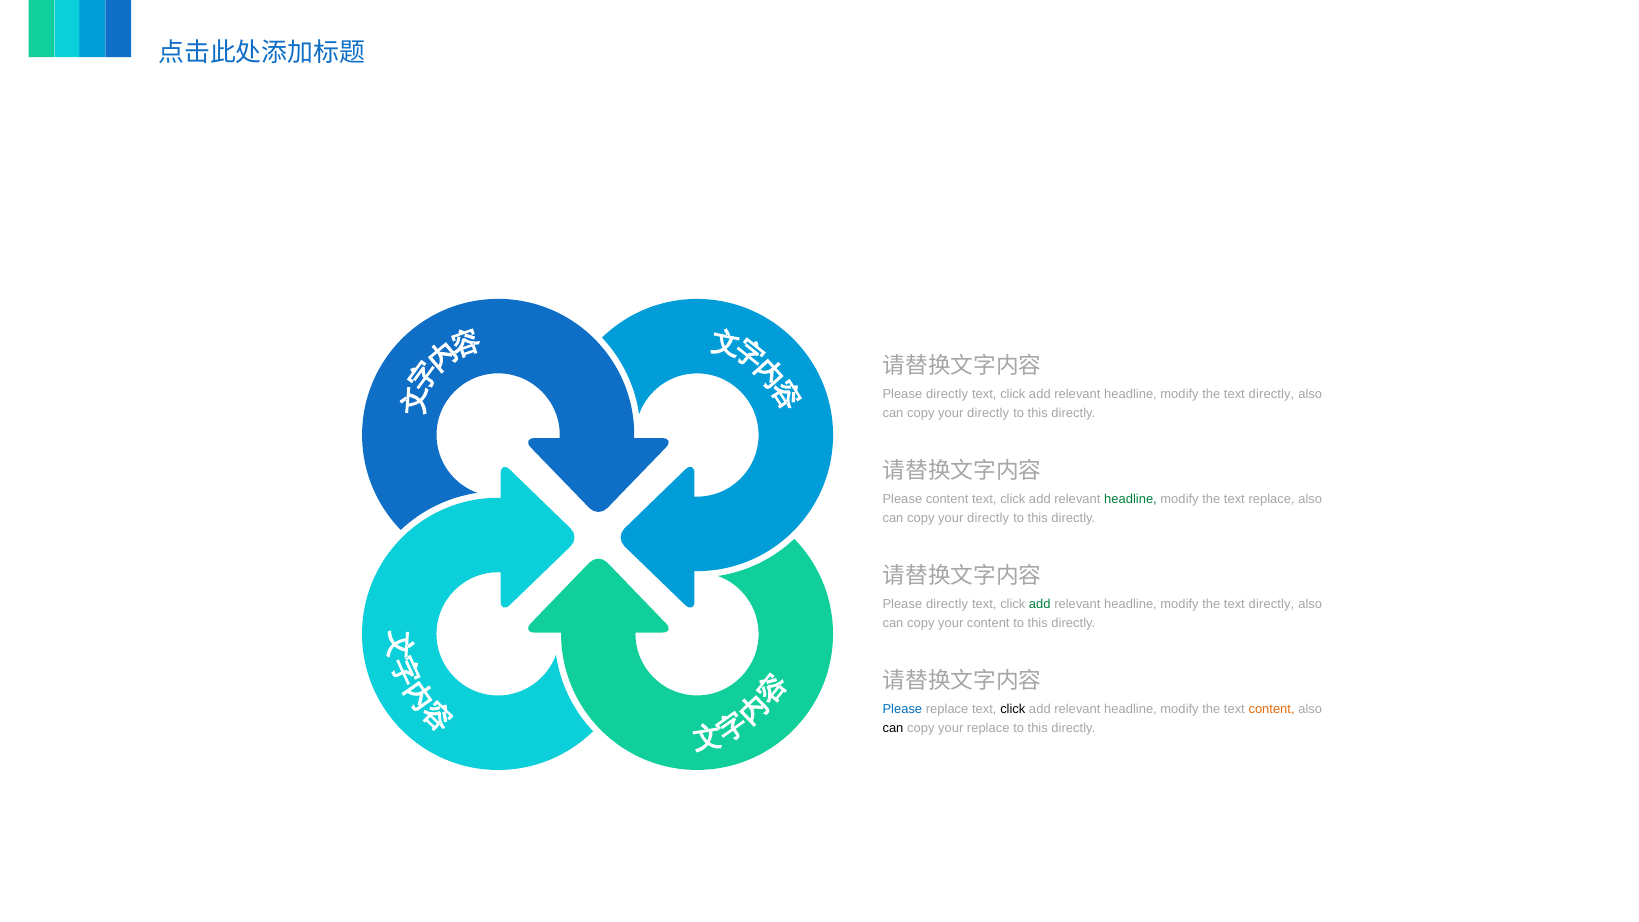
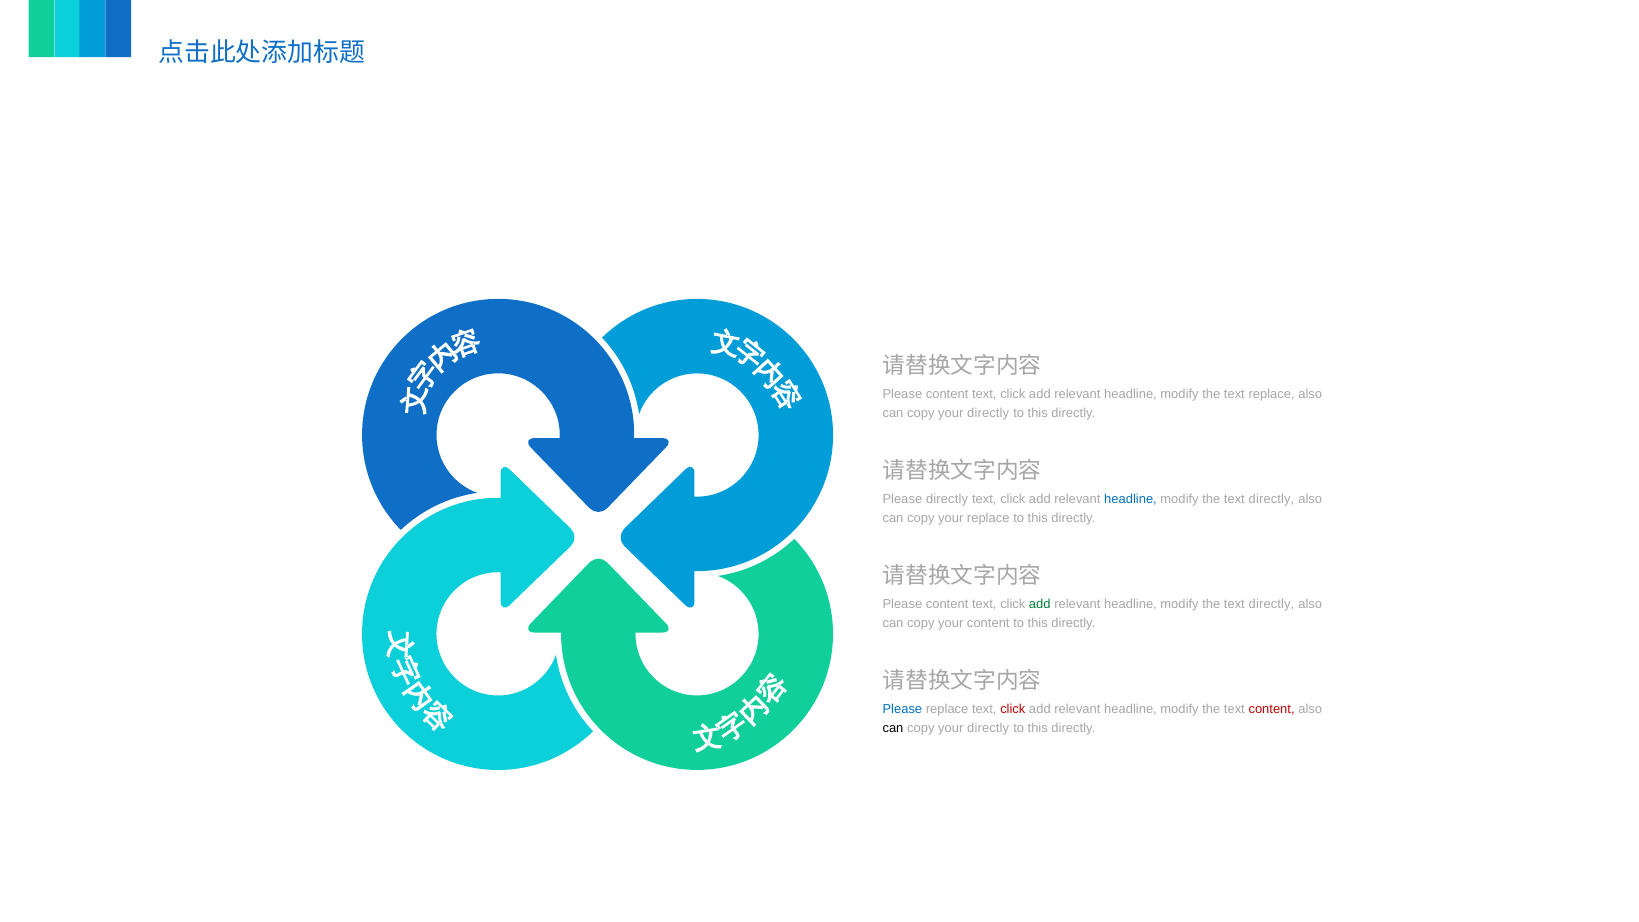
directly at (947, 394): directly -> content
directly at (1272, 394): directly -> replace
Please content: content -> directly
headline at (1130, 499) colour: green -> blue
replace at (1272, 499): replace -> directly
directly at (988, 518): directly -> replace
directly at (947, 604): directly -> content
click at (1013, 709) colour: black -> red
content at (1272, 709) colour: orange -> red
replace at (988, 728): replace -> directly
